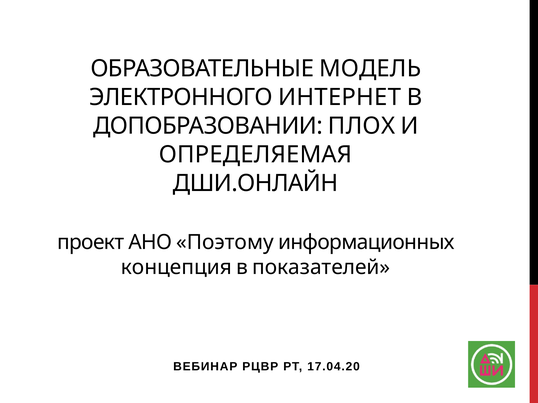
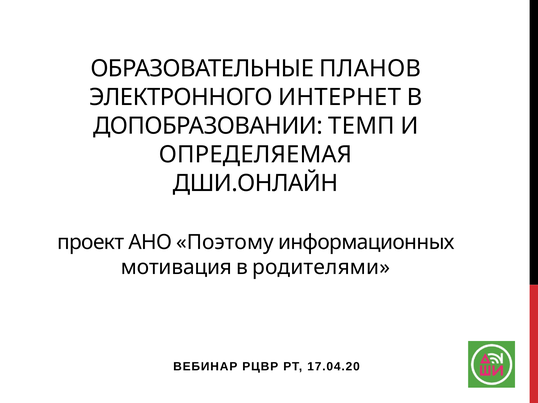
МОДЕЛЬ: МОДЕЛЬ -> ПЛАНОВ
ПЛОХ: ПЛОХ -> ТЕМП
концепция: концепция -> мотивация
показателей: показателей -> родителями
